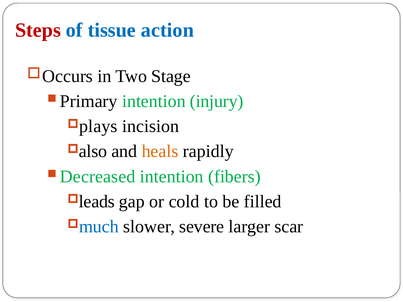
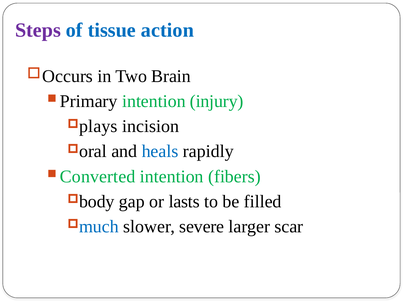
Steps colour: red -> purple
Stage: Stage -> Brain
also: also -> oral
heals colour: orange -> blue
Decreased: Decreased -> Converted
leads: leads -> body
cold: cold -> lasts
